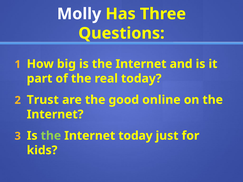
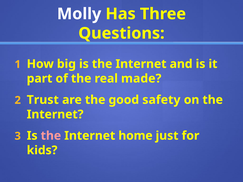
real today: today -> made
online: online -> safety
the at (51, 136) colour: light green -> pink
Internet today: today -> home
